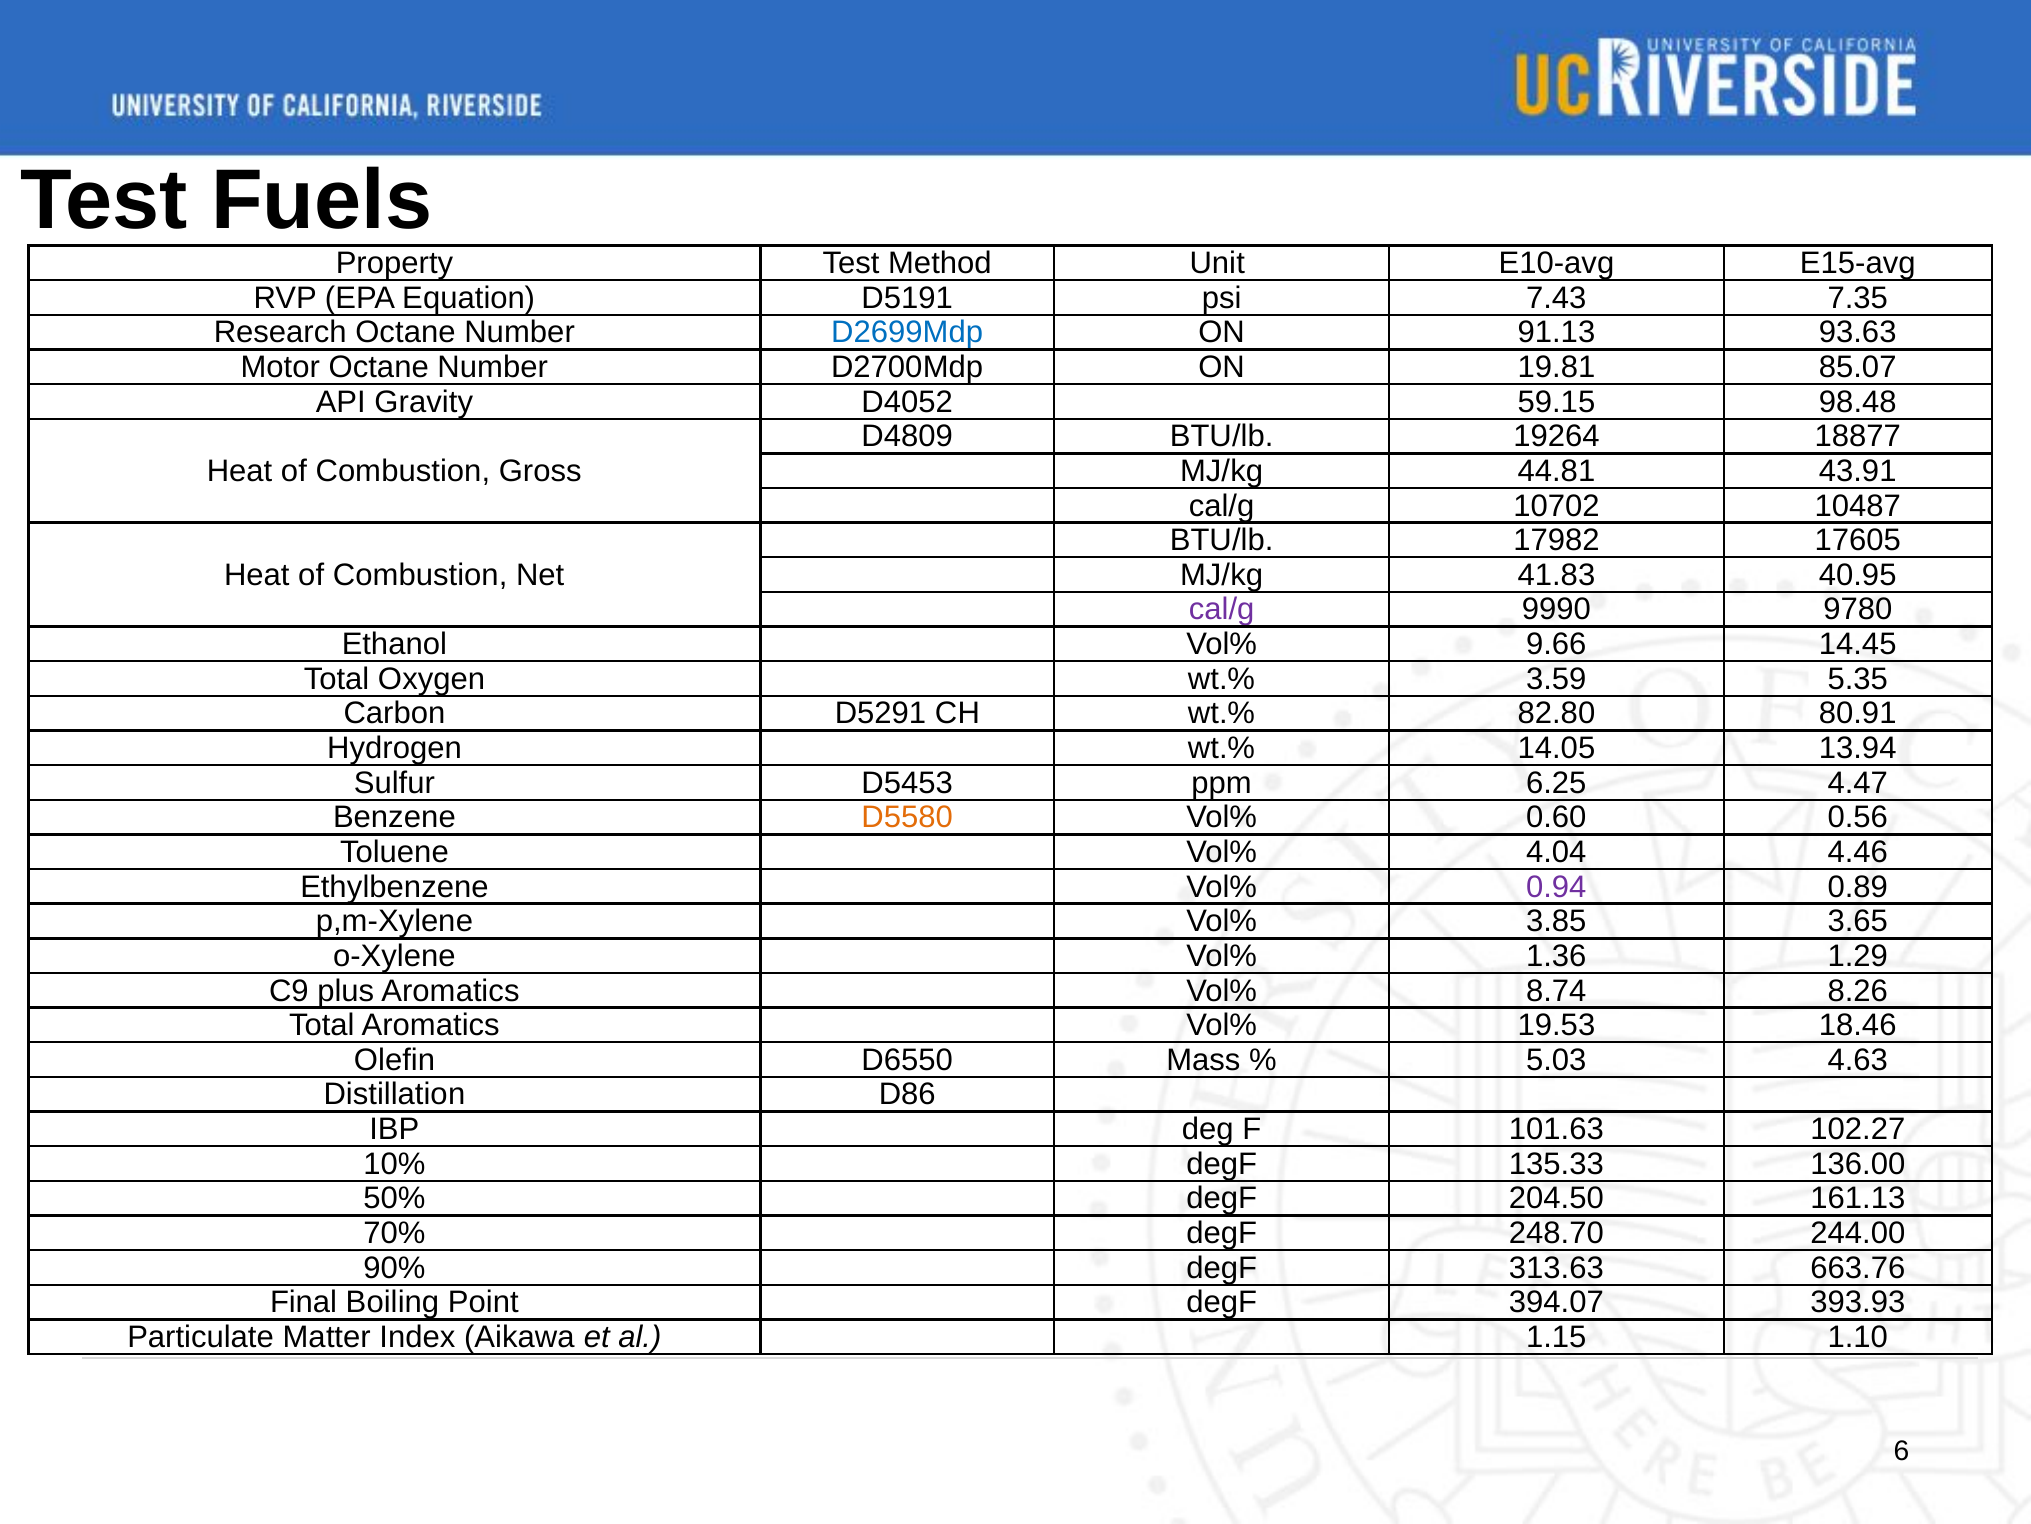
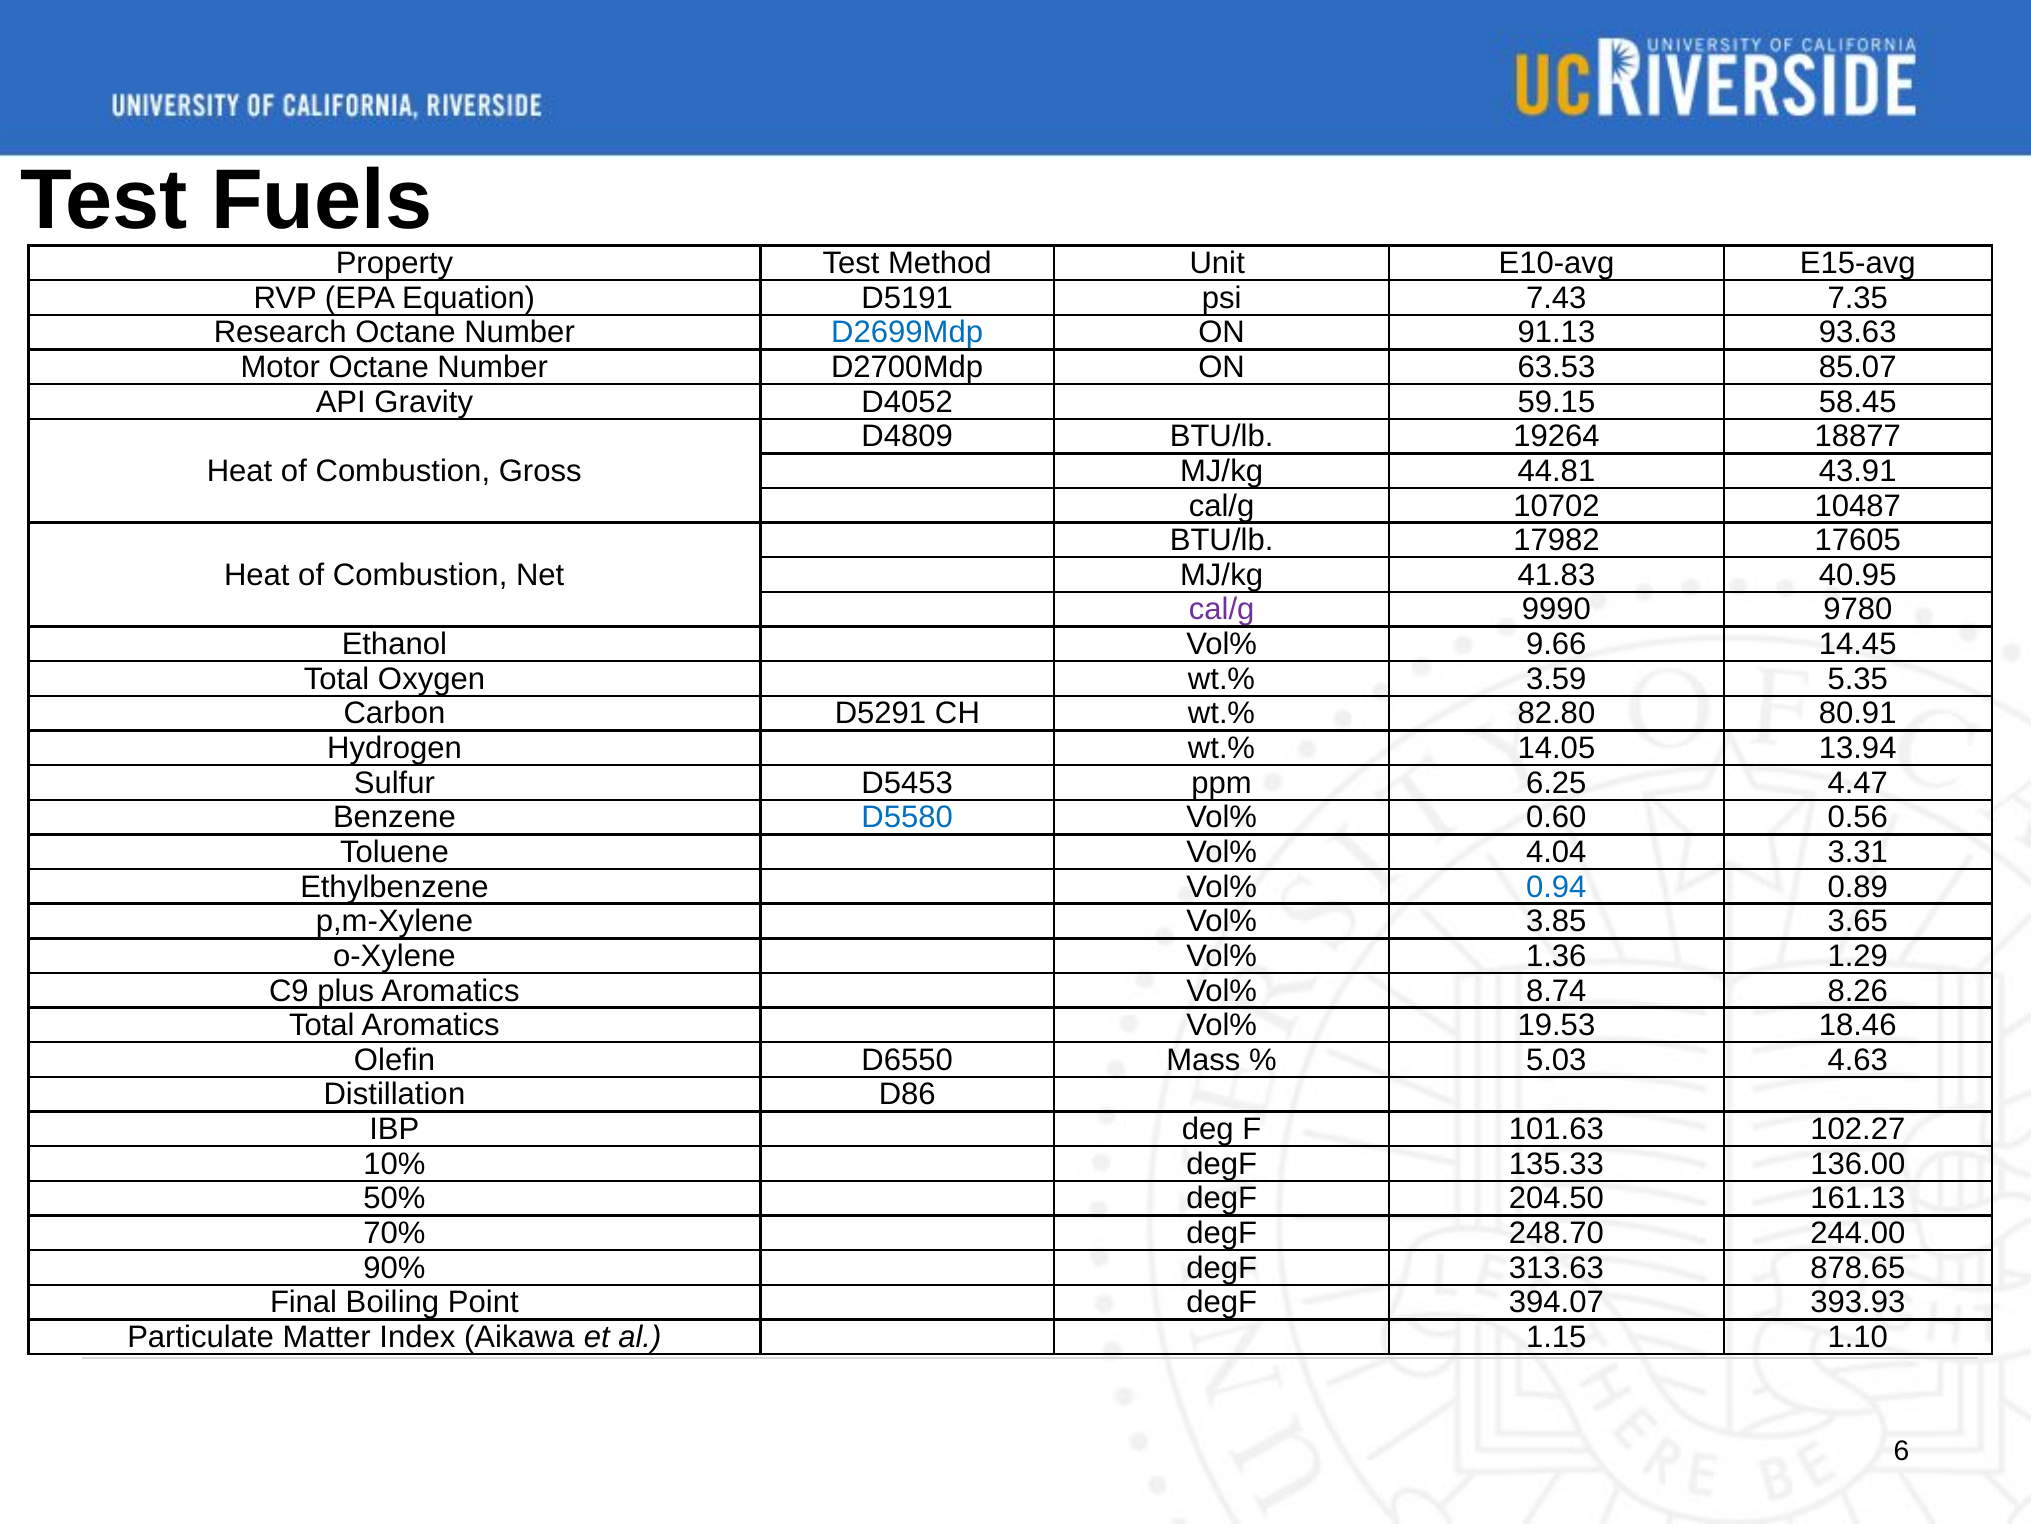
19.81: 19.81 -> 63.53
98.48: 98.48 -> 58.45
D5580 colour: orange -> blue
4.46: 4.46 -> 3.31
0.94 colour: purple -> blue
663.76: 663.76 -> 878.65
